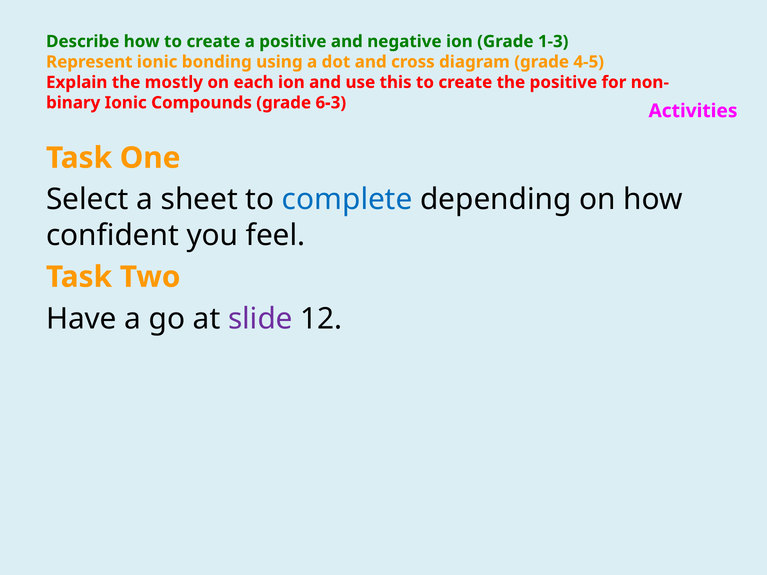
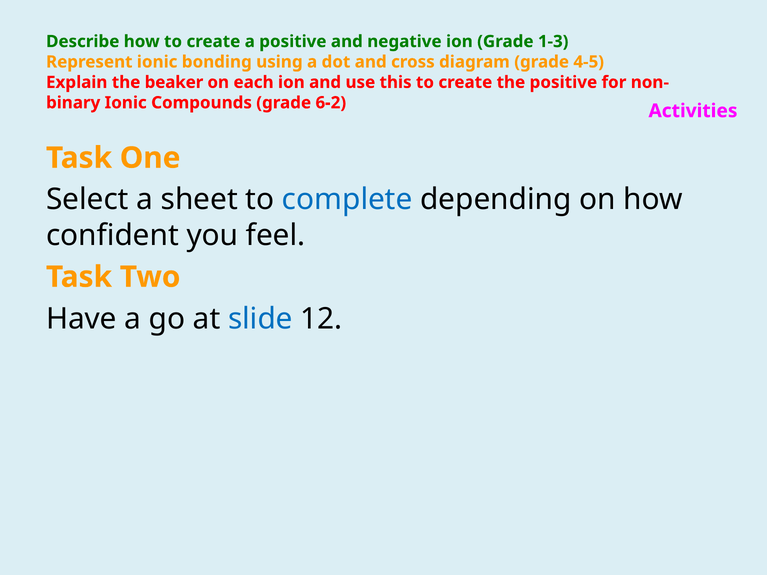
mostly: mostly -> beaker
6-3: 6-3 -> 6-2
slide colour: purple -> blue
